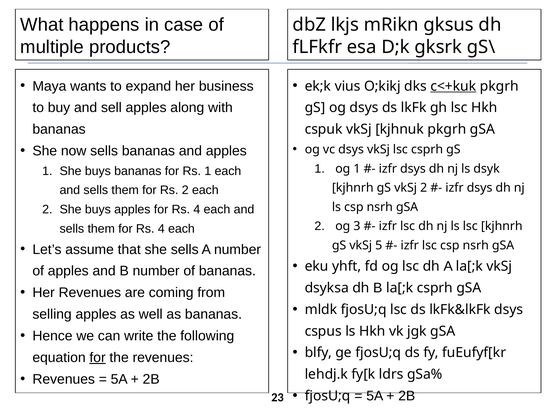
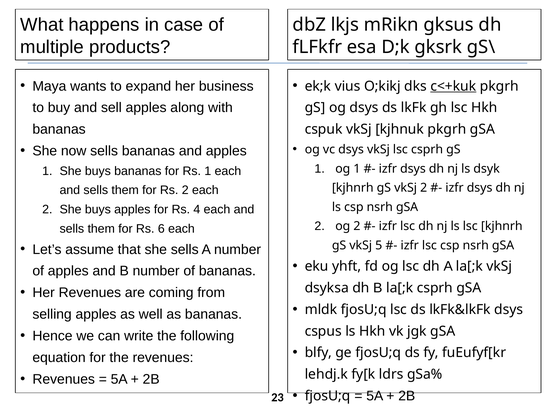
og 3: 3 -> 2
them for Rs 4: 4 -> 6
for at (98, 358) underline: present -> none
